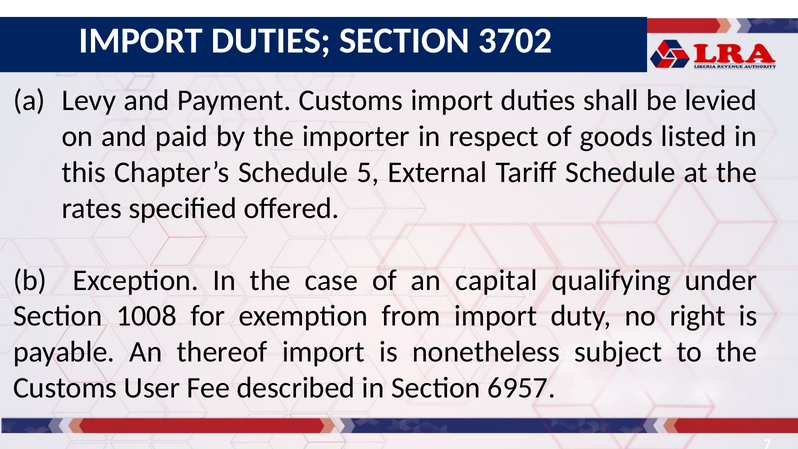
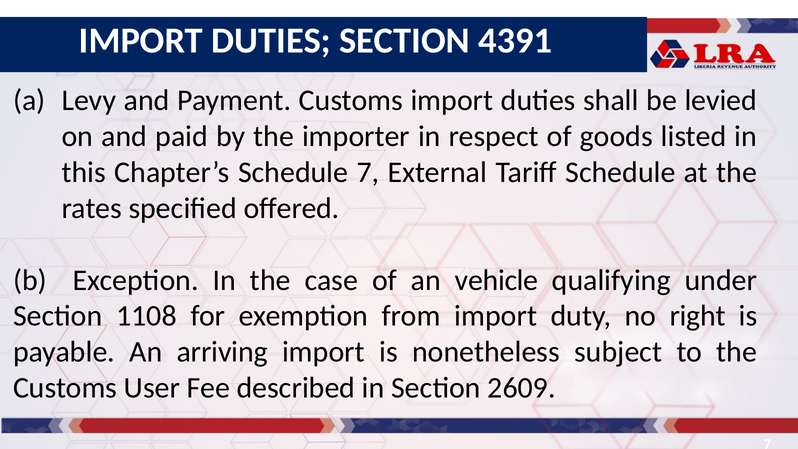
3702: 3702 -> 4391
Schedule 5: 5 -> 7
capital: capital -> vehicle
1008: 1008 -> 1108
thereof: thereof -> arriving
6957: 6957 -> 2609
